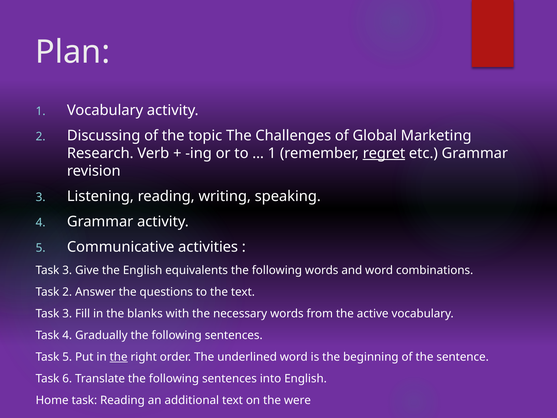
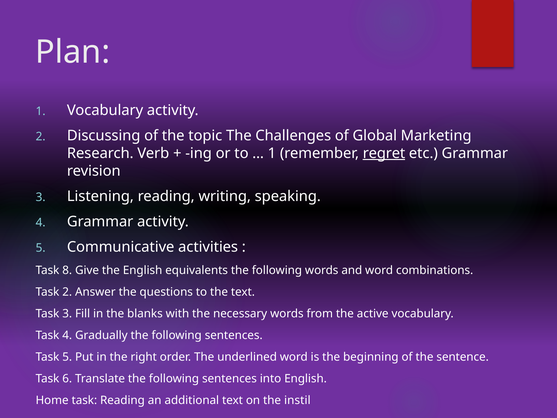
3 at (67, 270): 3 -> 8
the at (119, 357) underline: present -> none
were: were -> instil
